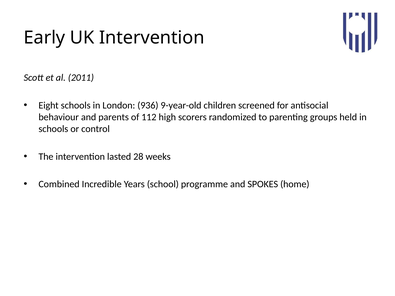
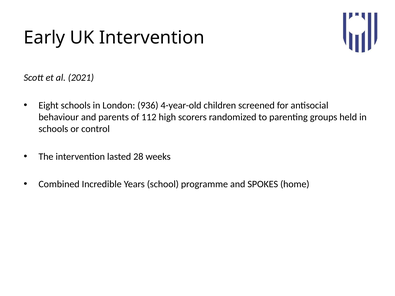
2011: 2011 -> 2021
9-year-old: 9-year-old -> 4-year-old
